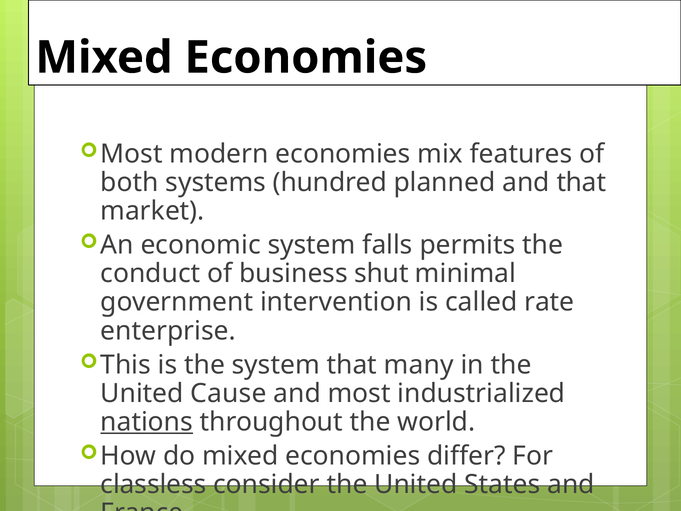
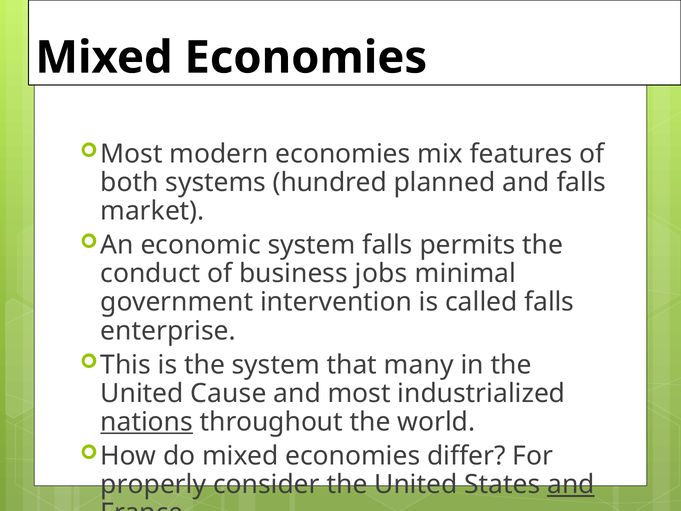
and that: that -> falls
shut: shut -> jobs
called rate: rate -> falls
classless: classless -> properly
and at (571, 484) underline: none -> present
